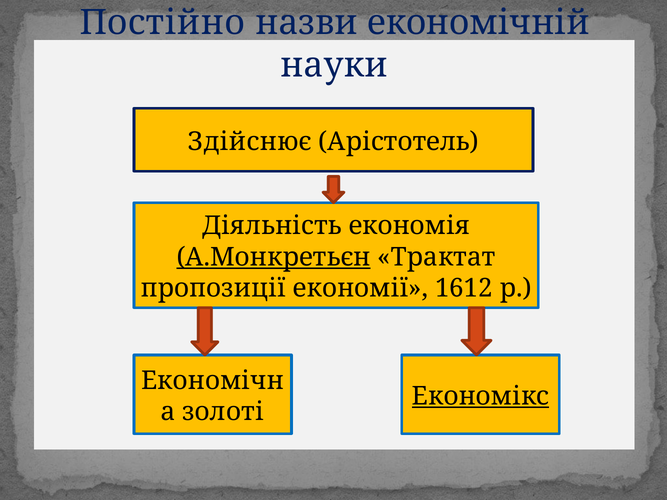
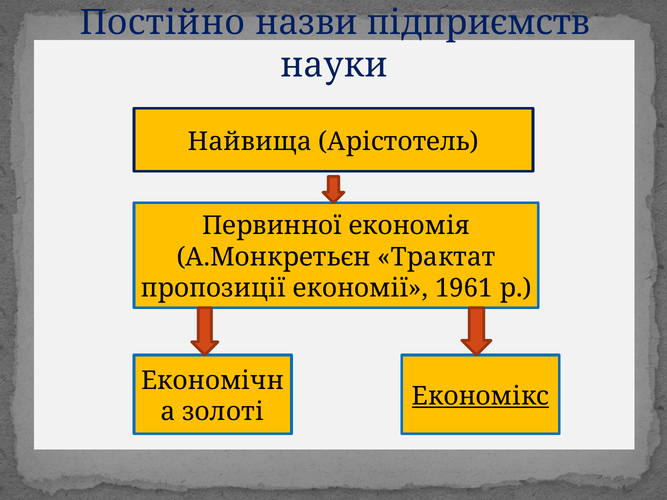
економічній: економічній -> підприємств
Здійснює: Здійснює -> Найвища
Діяльність: Діяльність -> Первинної
А.Монкретьєн underline: present -> none
1612: 1612 -> 1961
